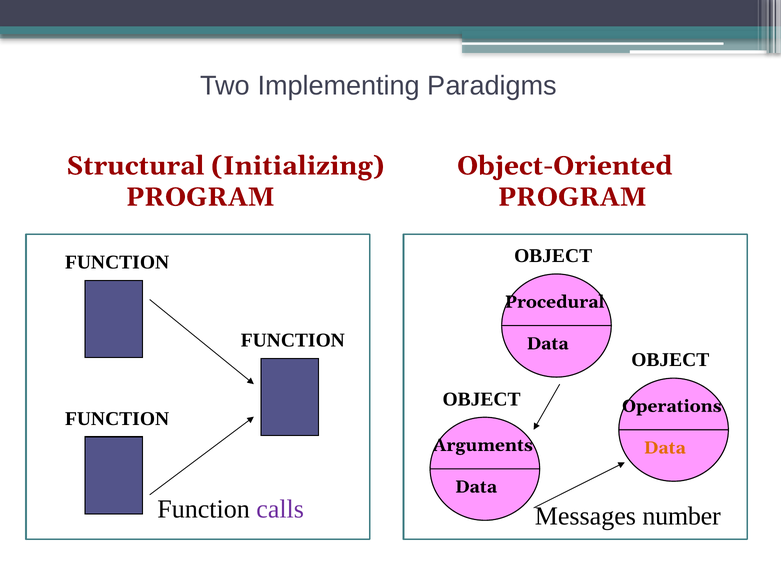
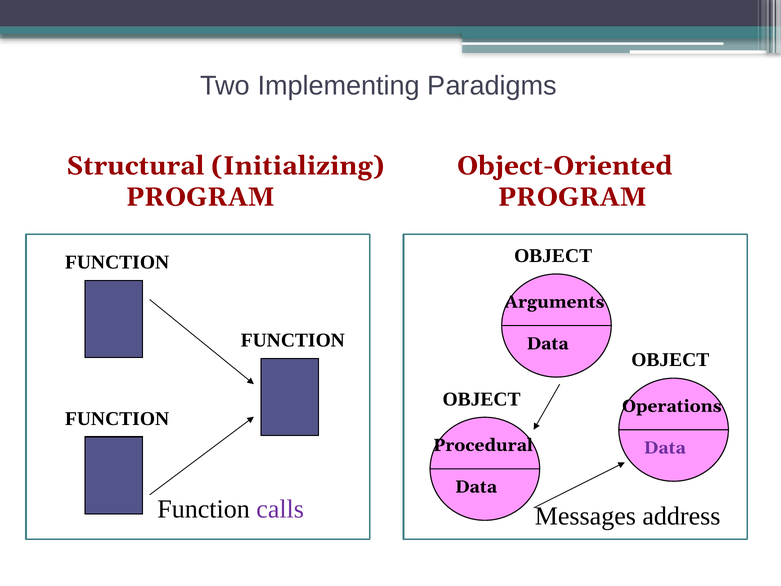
Procedural: Procedural -> Arguments
Arguments: Arguments -> Procedural
Data at (665, 448) colour: orange -> purple
number: number -> address
